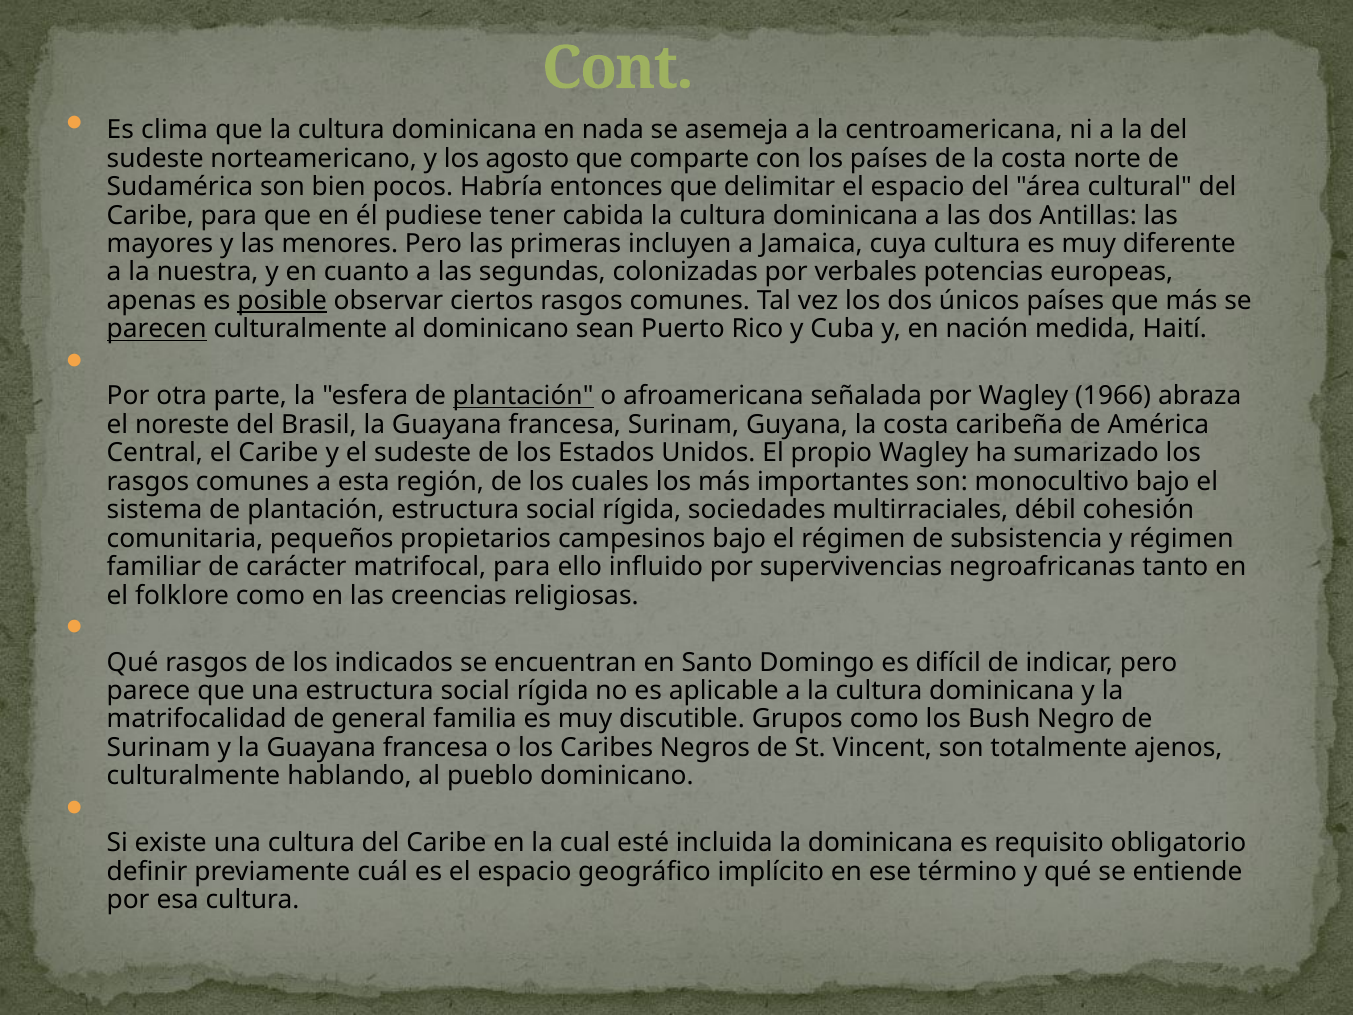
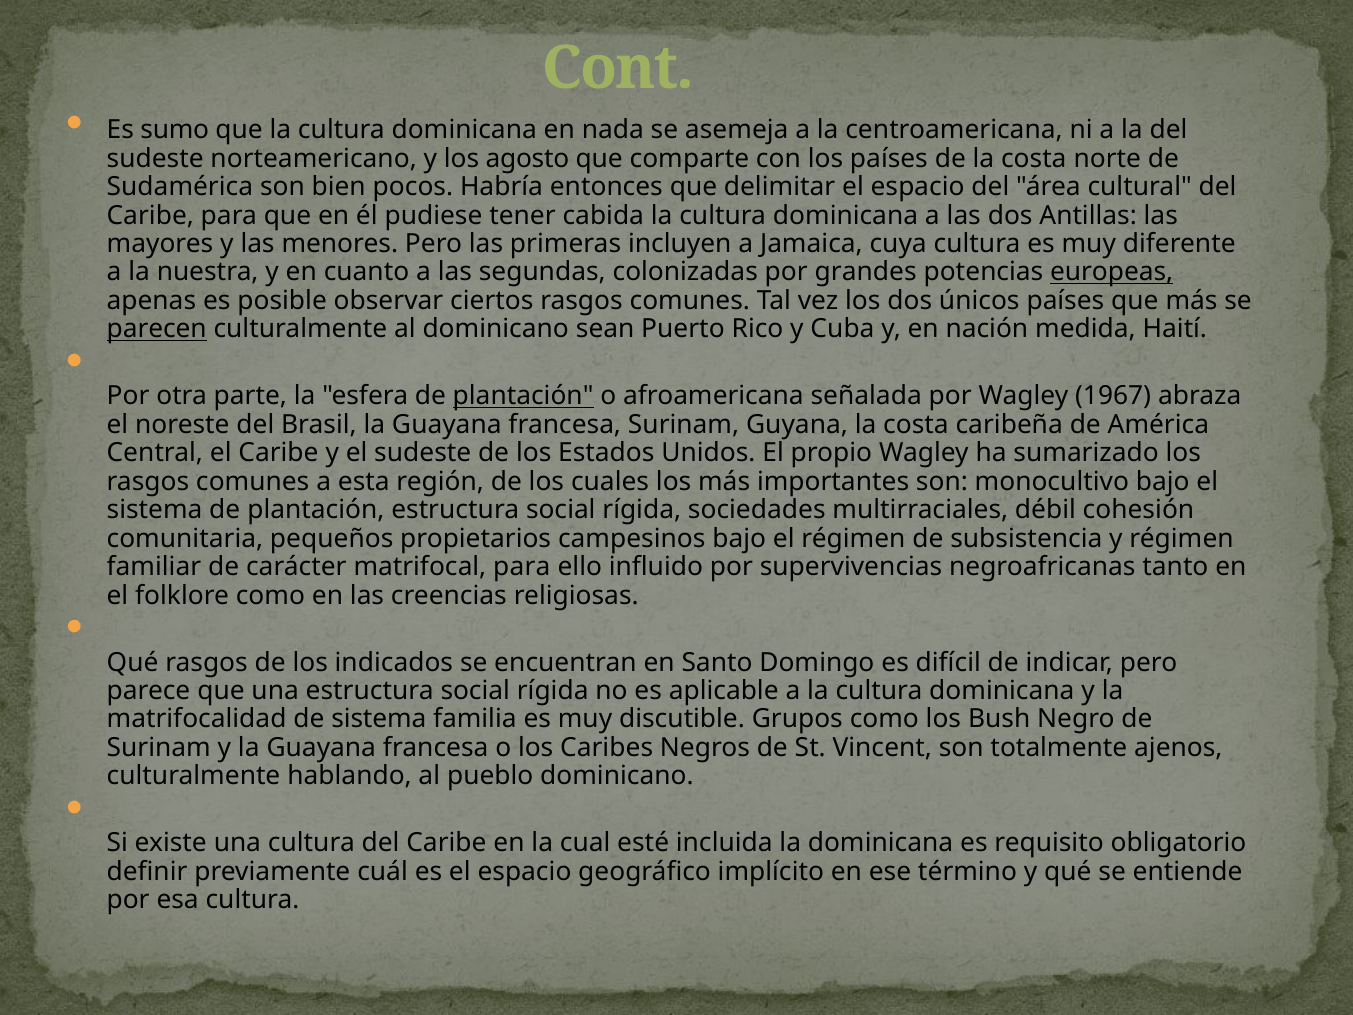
clima: clima -> sumo
verbales: verbales -> grandes
europeas underline: none -> present
posible underline: present -> none
1966: 1966 -> 1967
de general: general -> sistema
